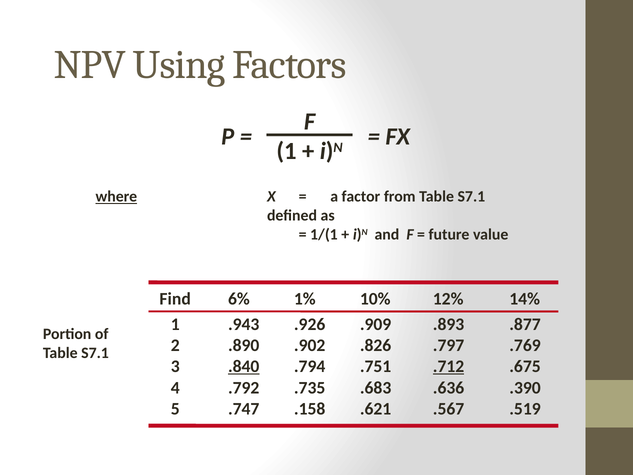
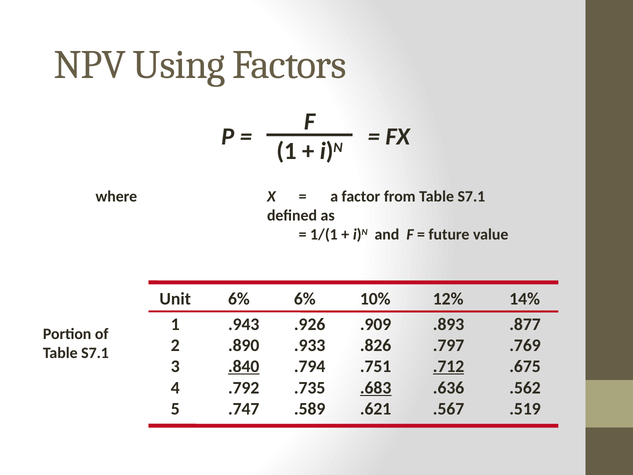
where underline: present -> none
Find: Find -> Unit
6% 1%: 1% -> 6%
.902: .902 -> .933
.683 underline: none -> present
.390: .390 -> .562
.158: .158 -> .589
